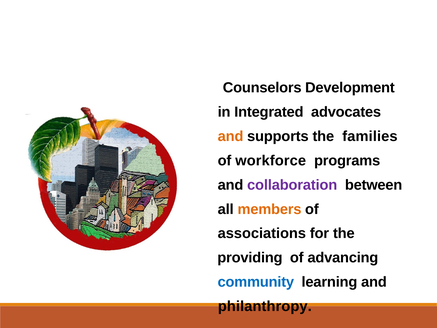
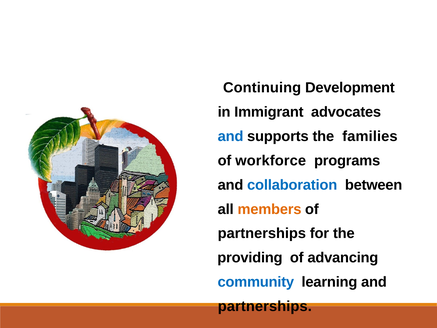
Counselors: Counselors -> Continuing
Integrated: Integrated -> Immigrant
and at (231, 136) colour: orange -> blue
collaboration colour: purple -> blue
associations at (262, 233): associations -> partnerships
philanthropy at (265, 306): philanthropy -> partnerships
